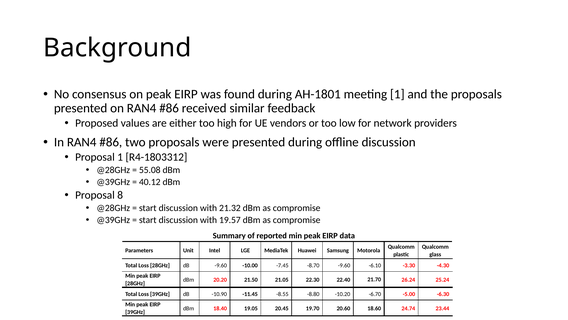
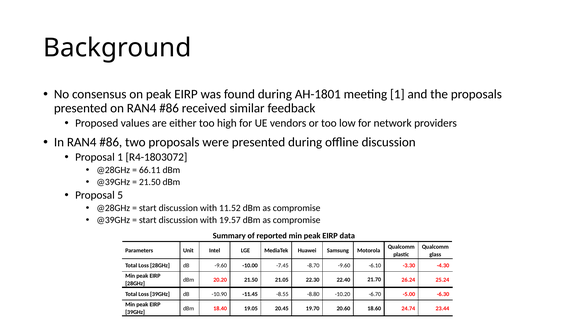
R4-1803312: R4-1803312 -> R4-1803072
55.08: 55.08 -> 66.11
40.12 at (150, 182): 40.12 -> 21.50
8: 8 -> 5
21.32: 21.32 -> 11.52
